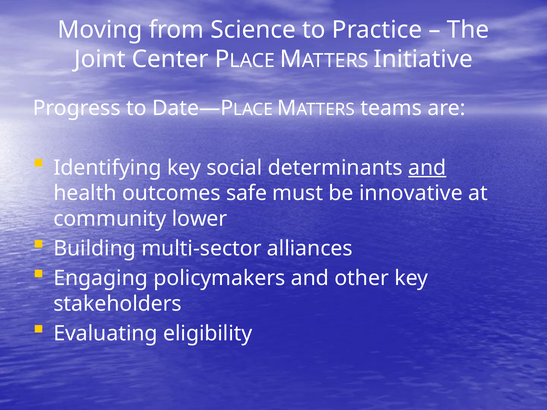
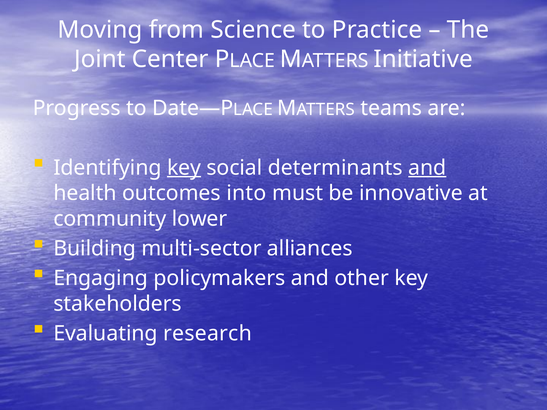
key at (184, 168) underline: none -> present
safe: safe -> into
eligibility: eligibility -> research
